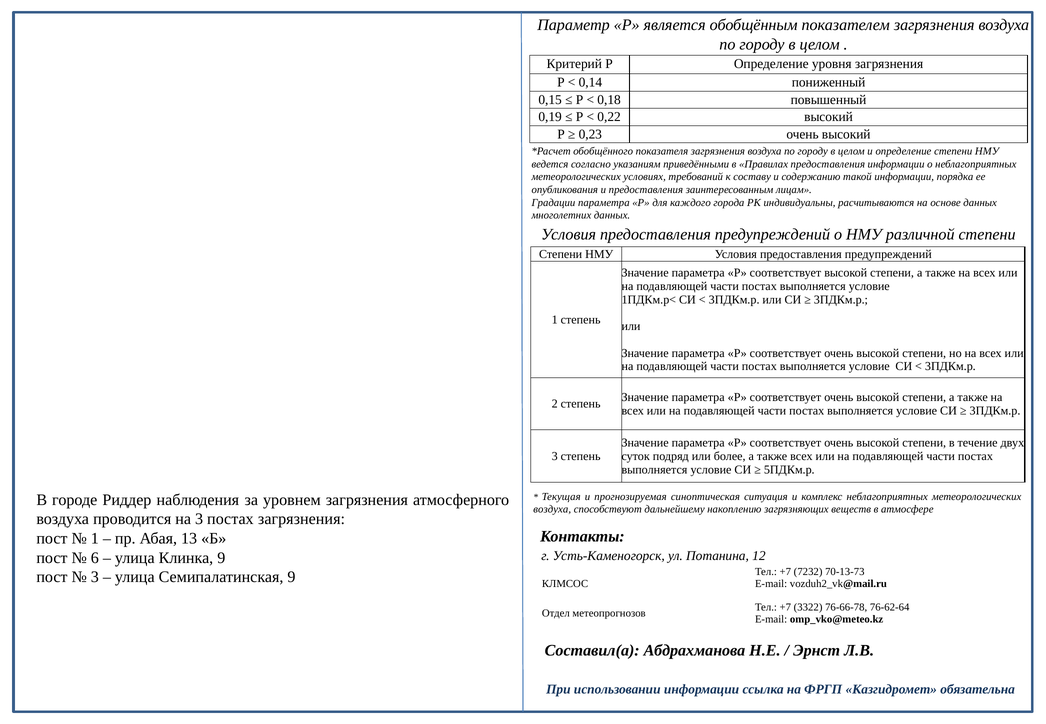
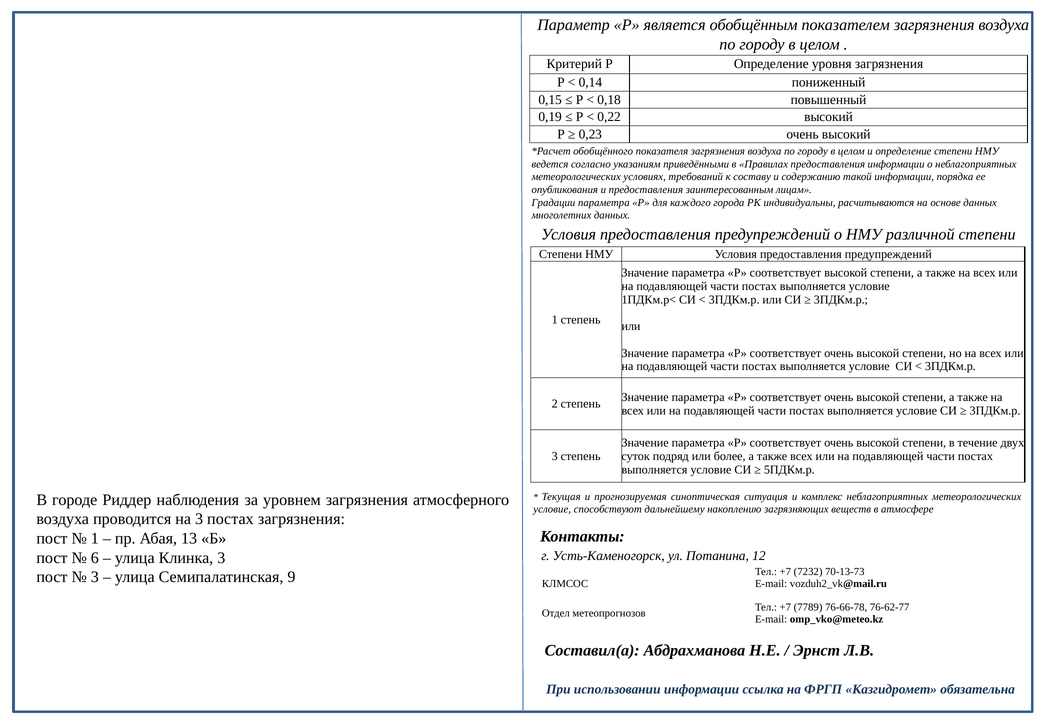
воздуха at (552, 509): воздуха -> условие
Клинка 9: 9 -> 3
3322: 3322 -> 7789
76-62-64: 76-62-64 -> 76-62-77
